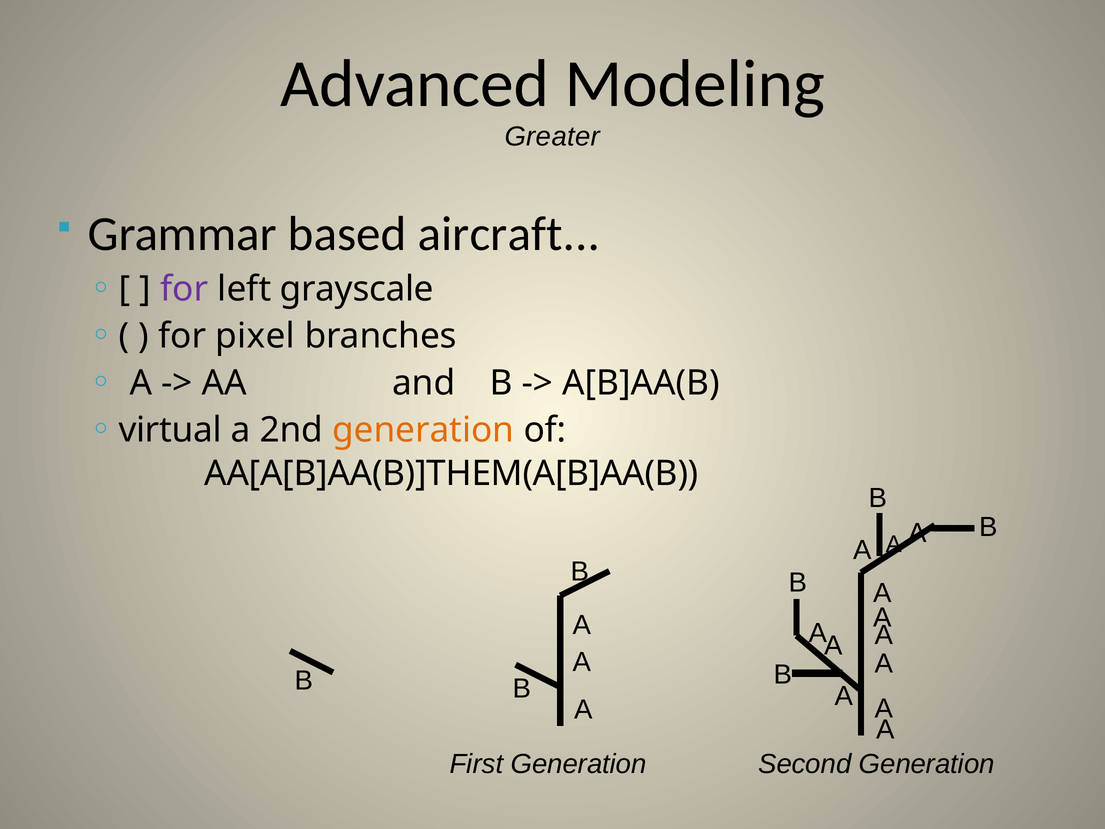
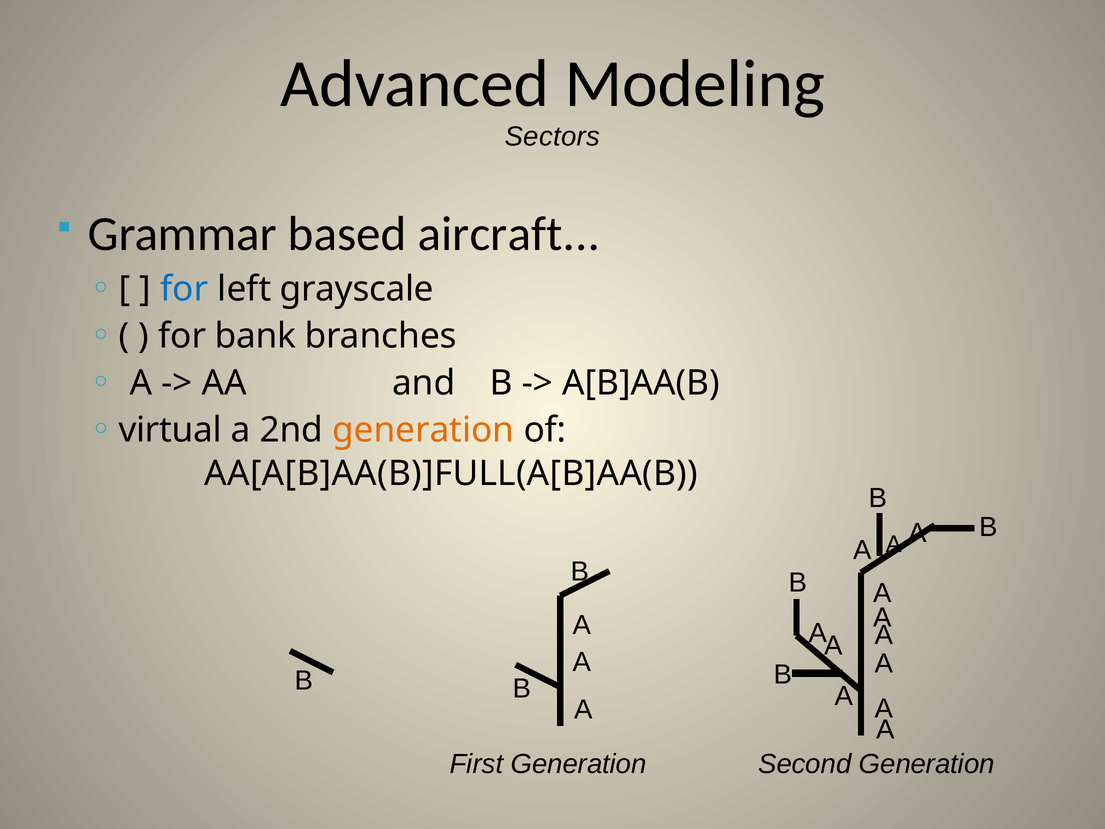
Greater: Greater -> Sectors
for at (184, 289) colour: purple -> blue
pixel: pixel -> bank
AA[A[B]AA(B)]THEM(A[B]AA(B: AA[A[B]AA(B)]THEM(A[B]AA(B -> AA[A[B]AA(B)]FULL(A[B]AA(B
